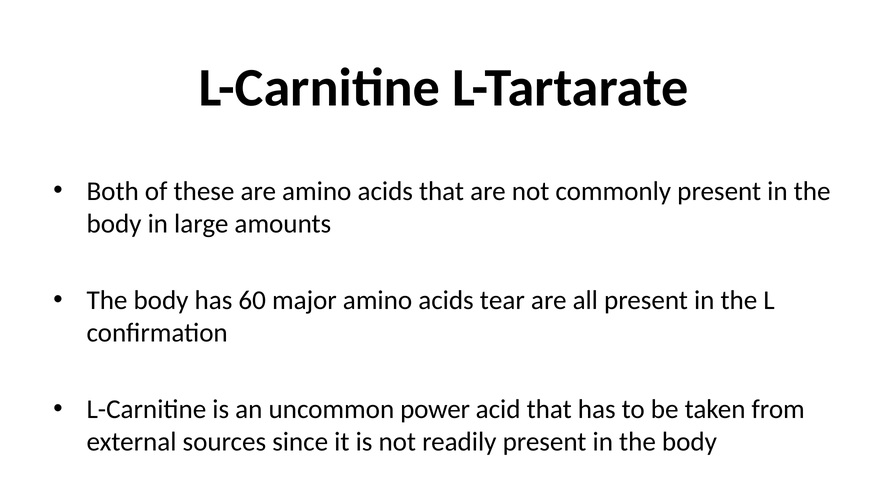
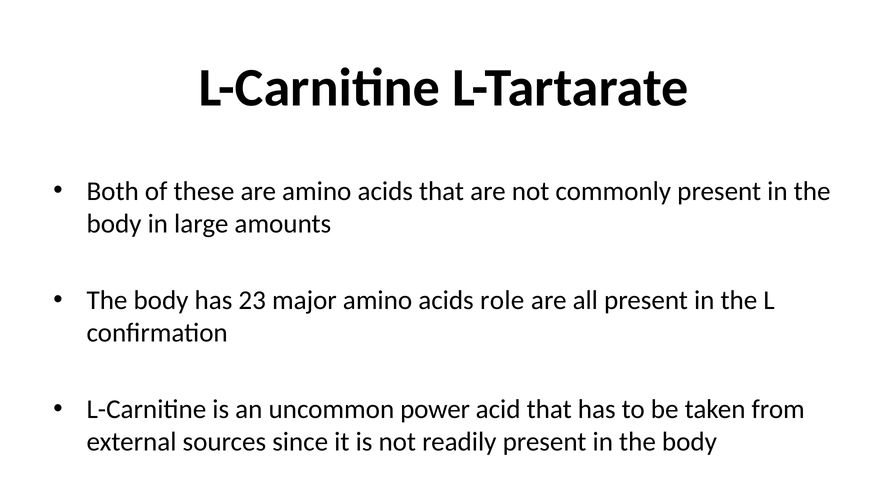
60: 60 -> 23
tear: tear -> role
